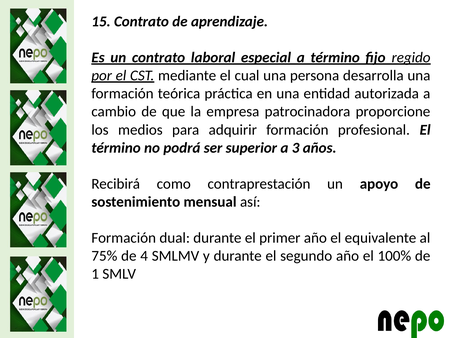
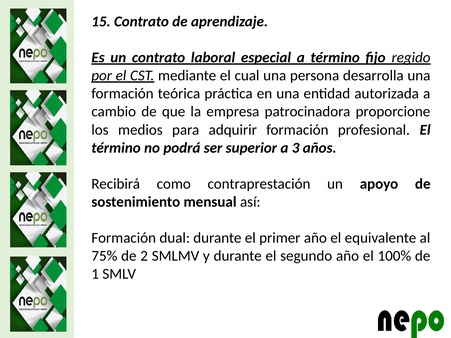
4: 4 -> 2
